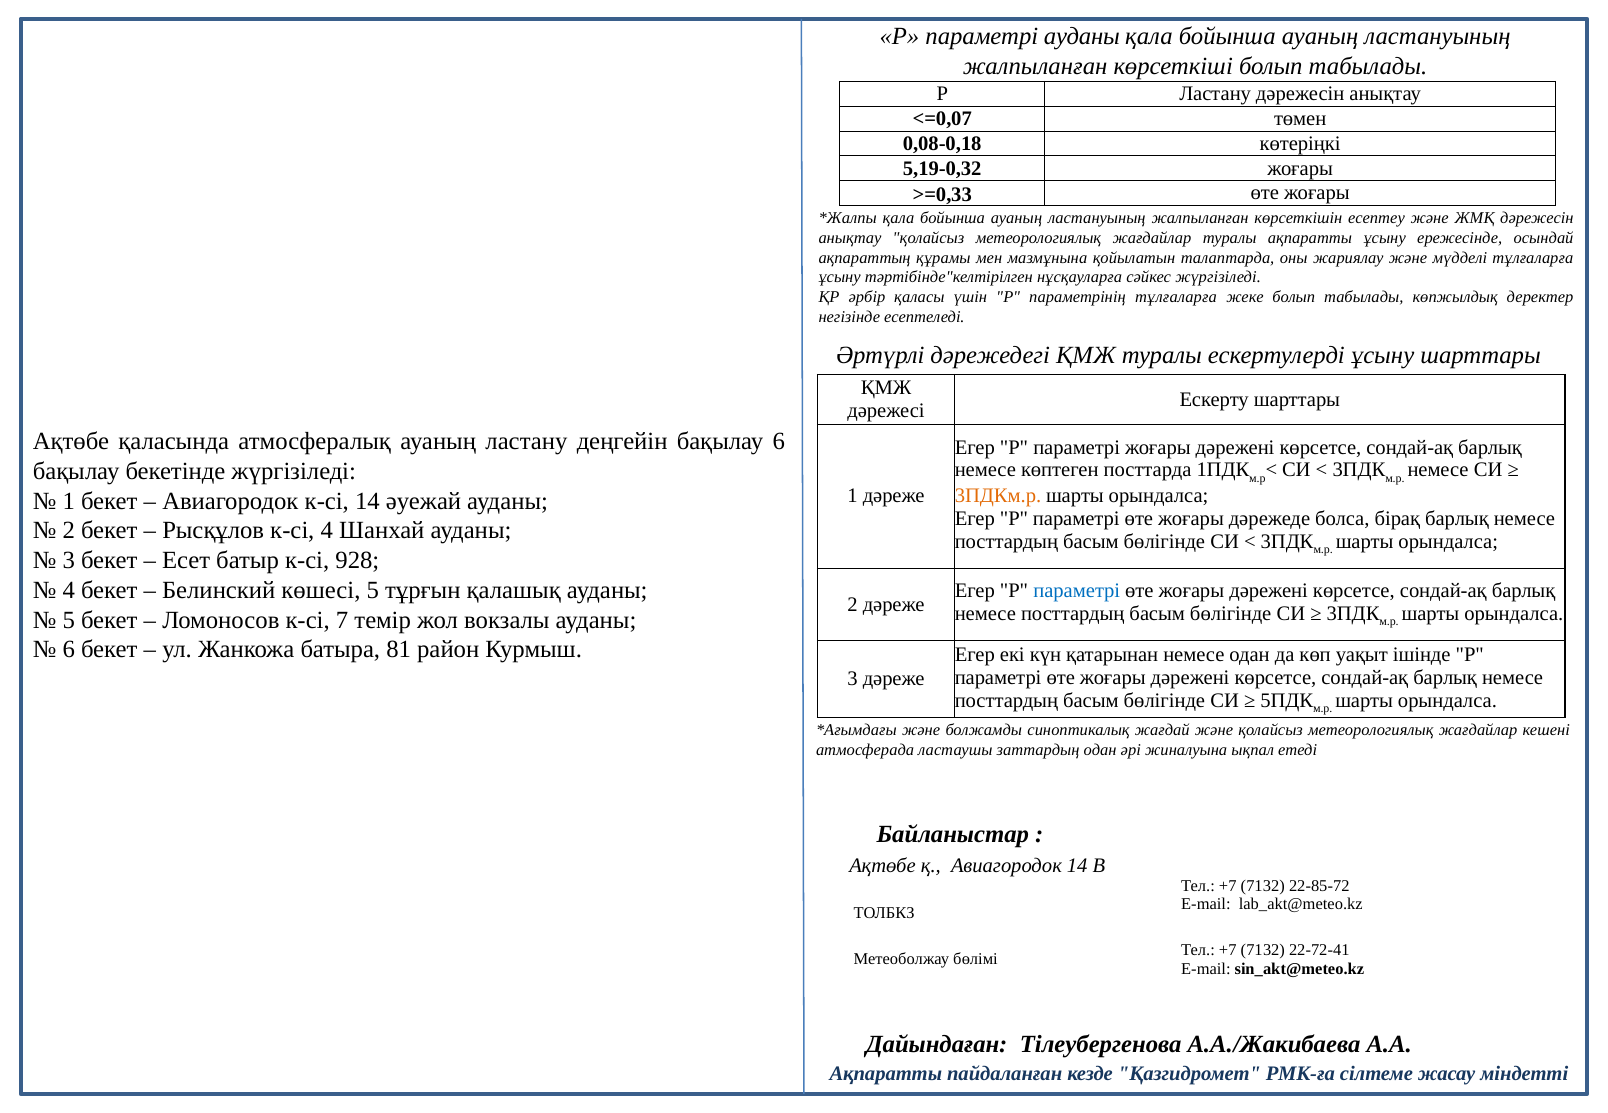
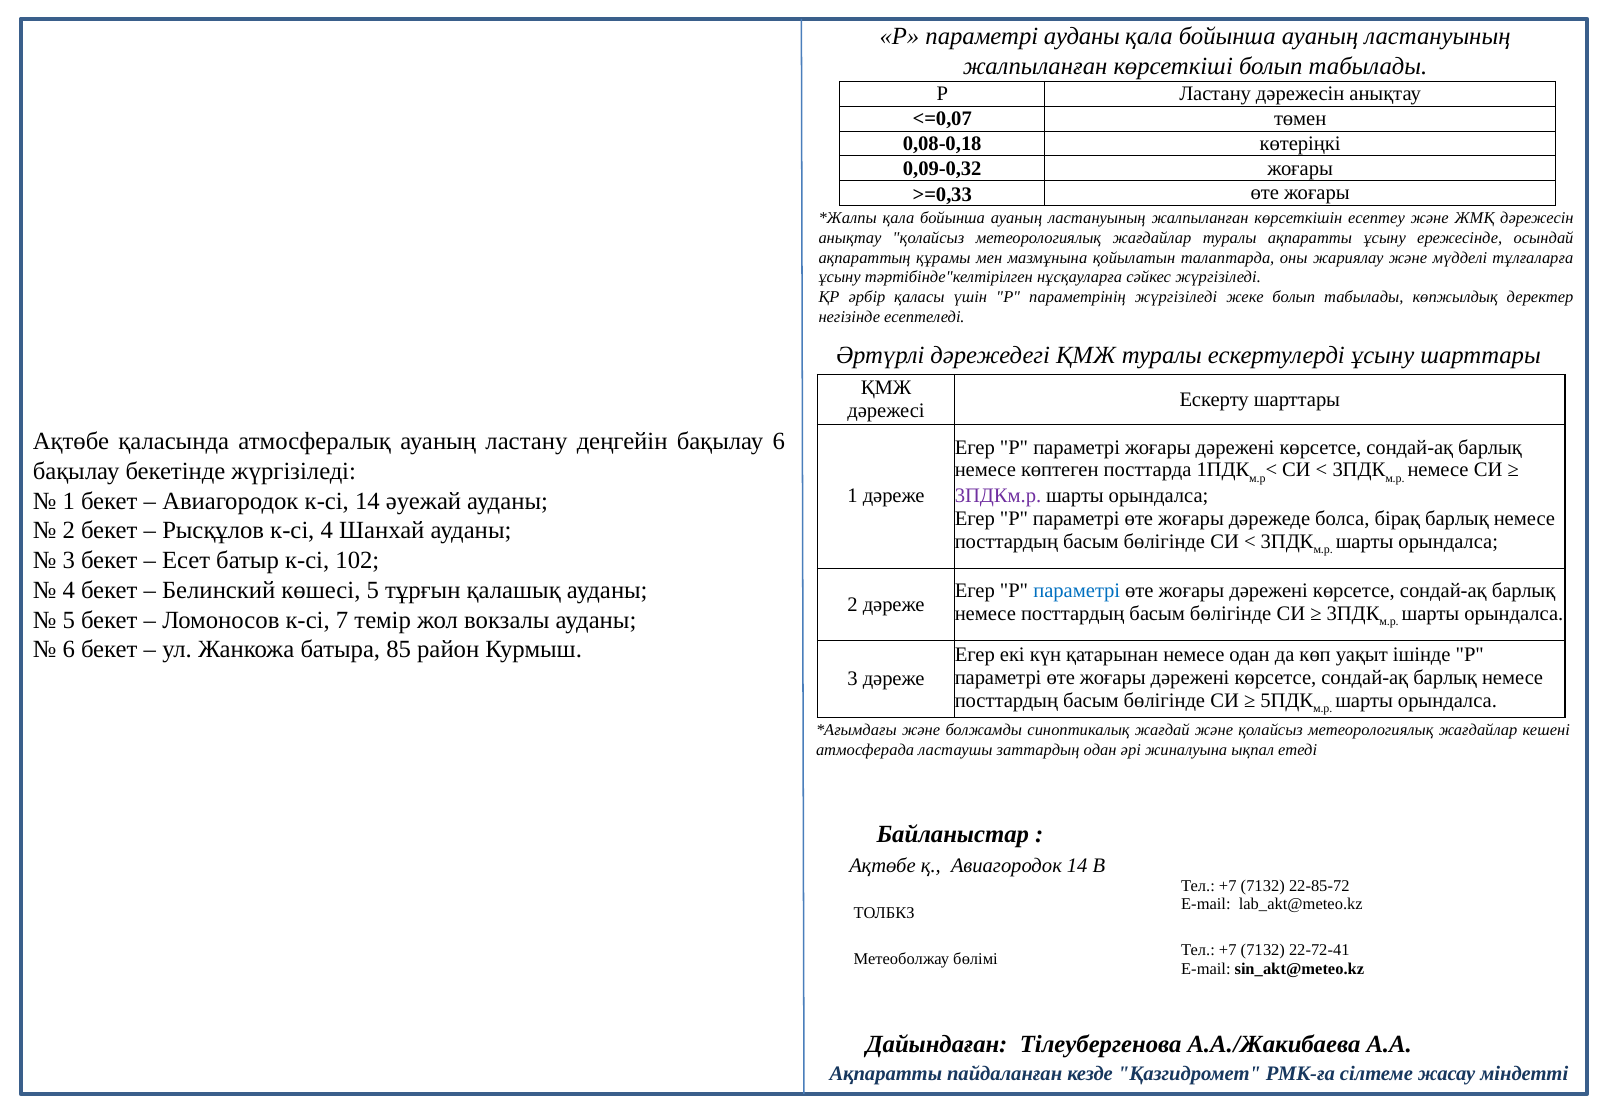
5,19-0,32: 5,19-0,32 -> 0,09-0,32
параметрінің тұлғаларға: тұлғаларға -> жүргізіледі
3ПДКм.р colour: orange -> purple
928: 928 -> 102
81: 81 -> 85
